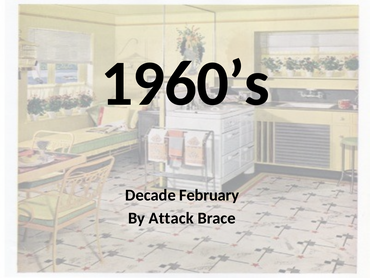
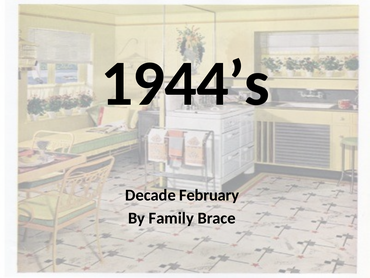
1960’s: 1960’s -> 1944’s
Attack: Attack -> Family
